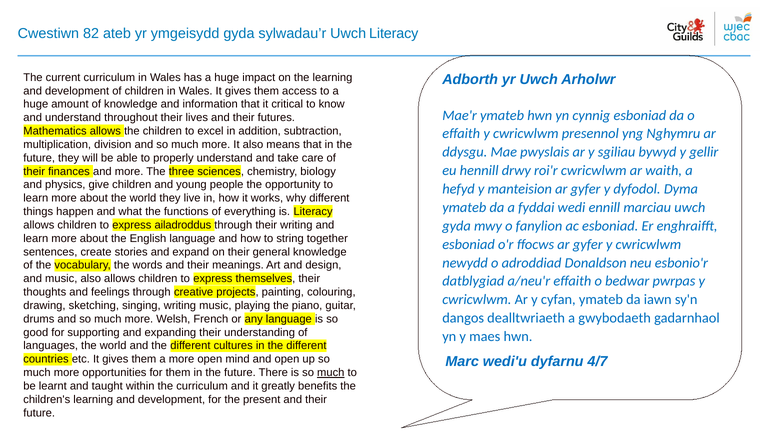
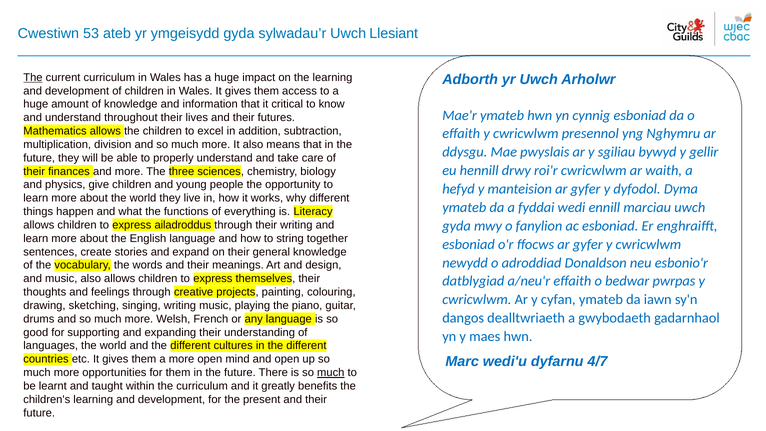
82: 82 -> 53
Uwch Literacy: Literacy -> Llesiant
The at (33, 77) underline: none -> present
